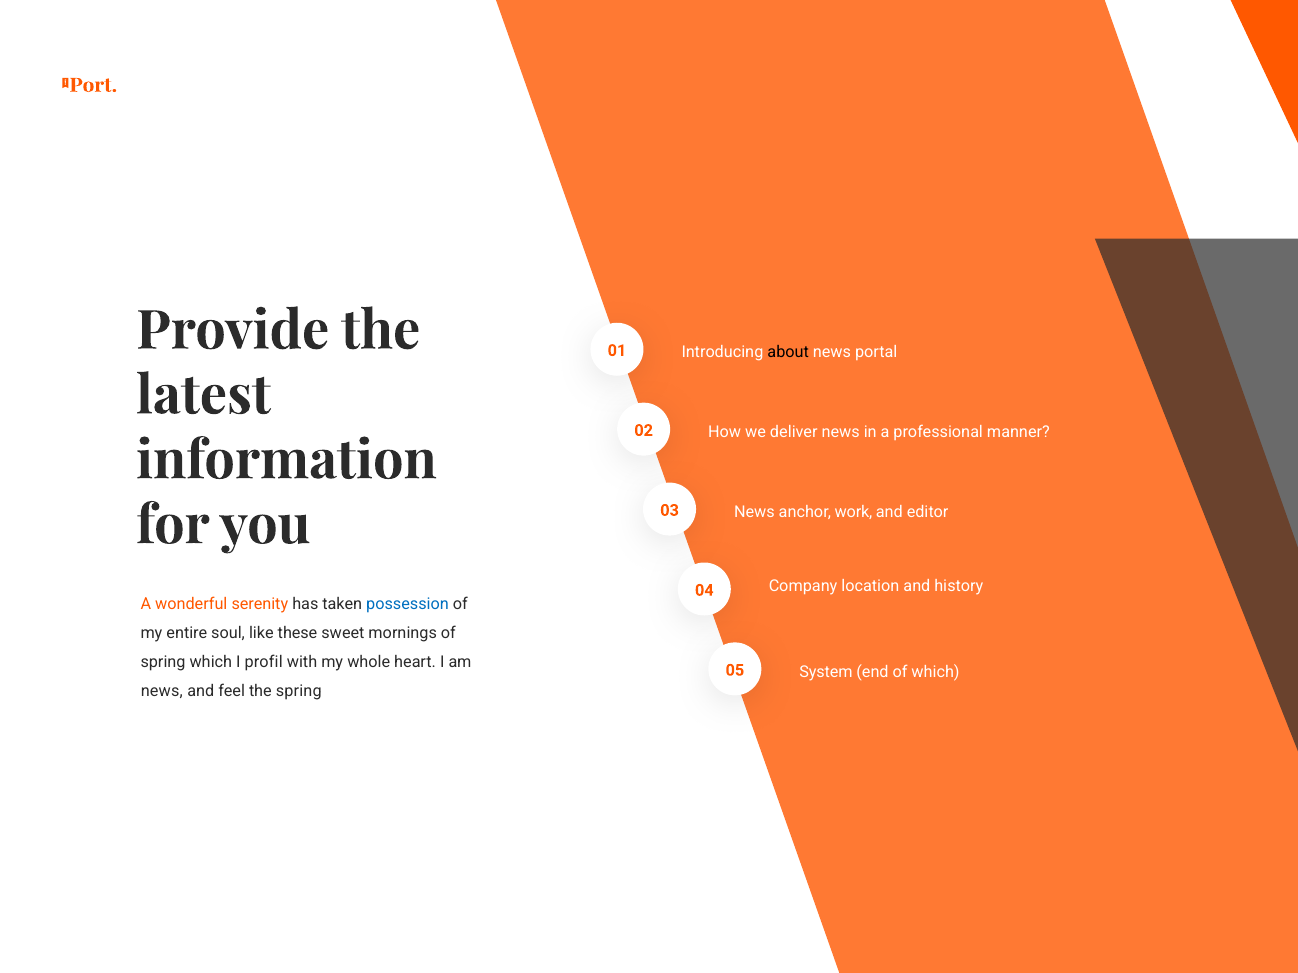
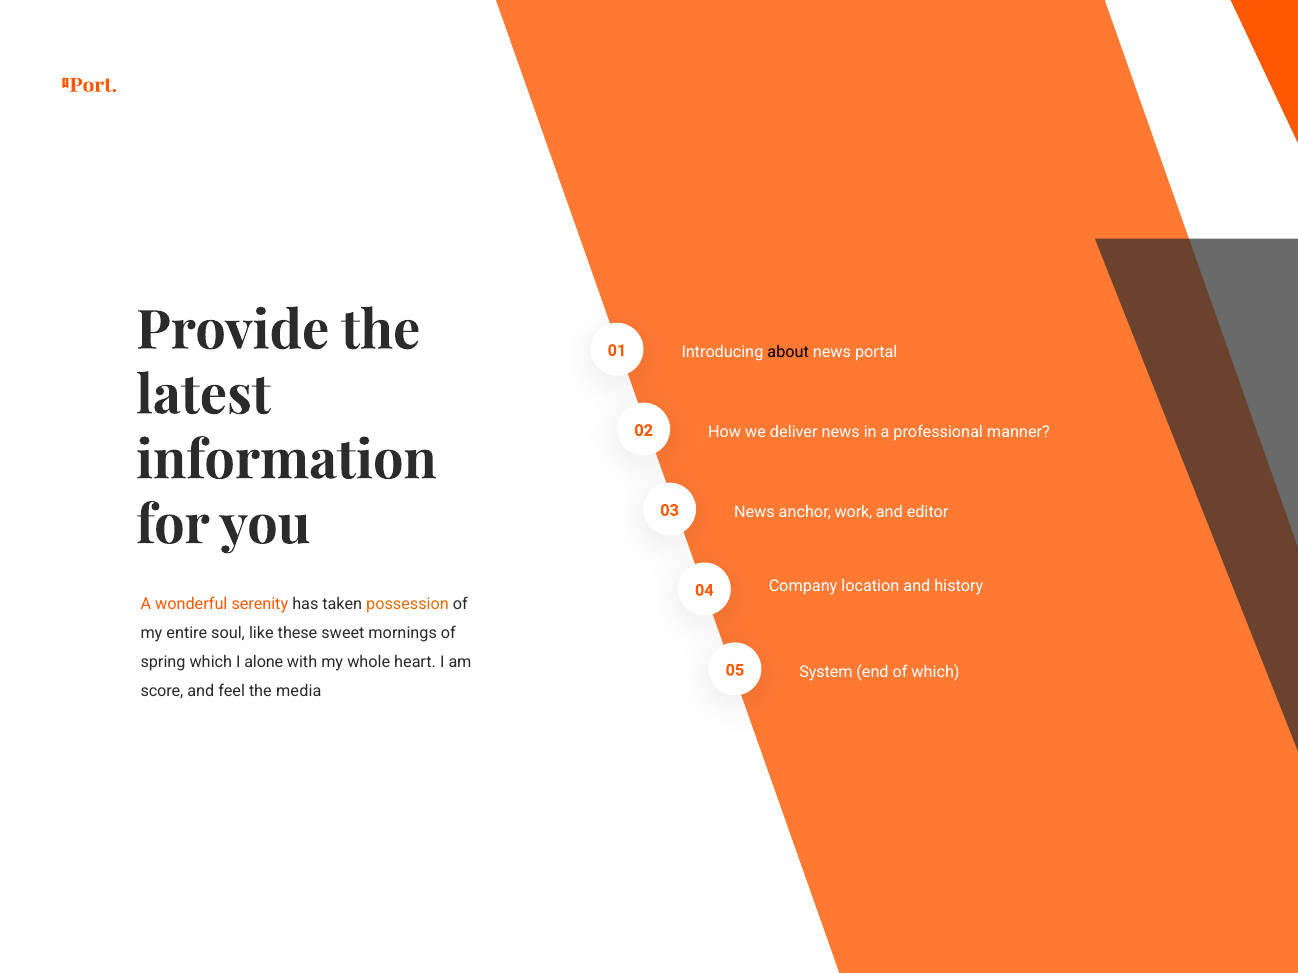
possession colour: blue -> orange
profil: profil -> alone
news at (162, 692): news -> score
the spring: spring -> media
